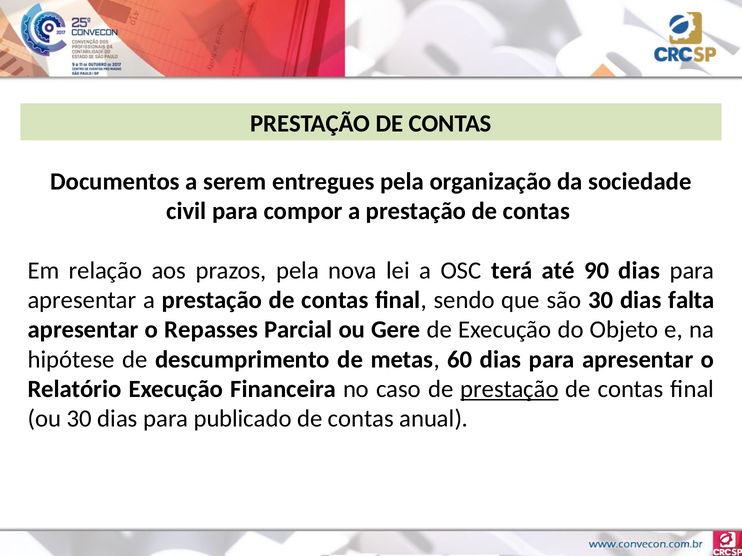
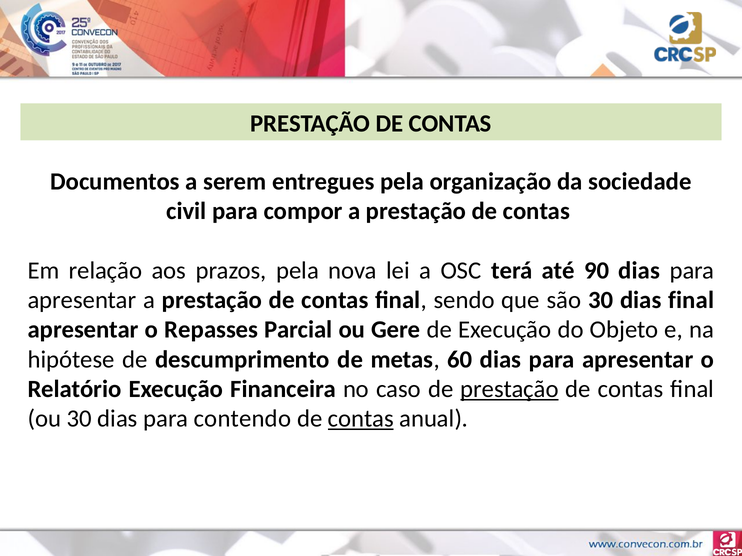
dias falta: falta -> final
publicado: publicado -> contendo
contas at (361, 419) underline: none -> present
